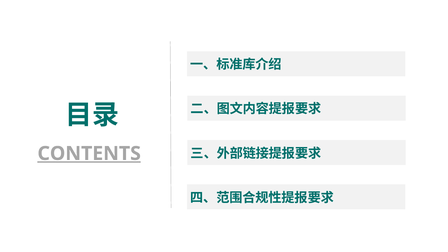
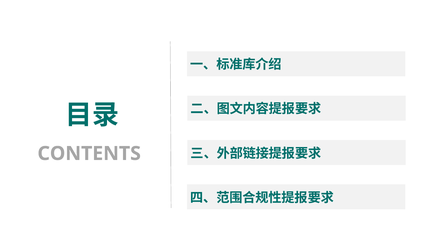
CONTENTS underline: present -> none
